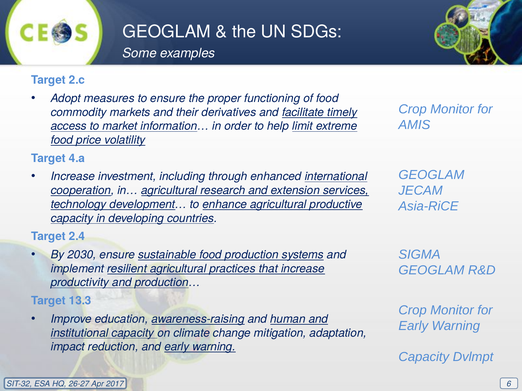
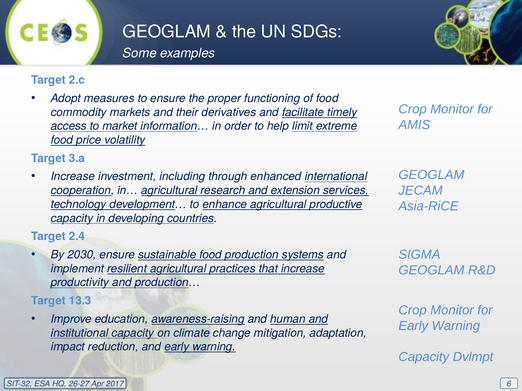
4.a: 4.a -> 3.a
